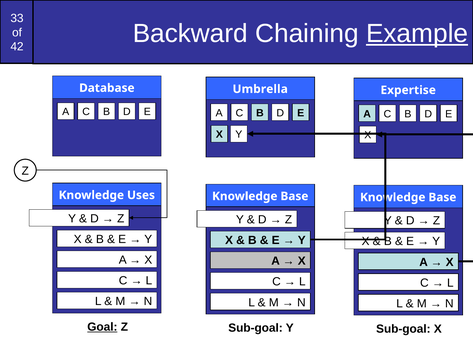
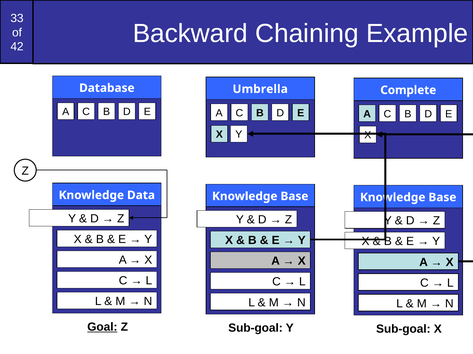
Example underline: present -> none
Expertise: Expertise -> Complete
Uses: Uses -> Data
